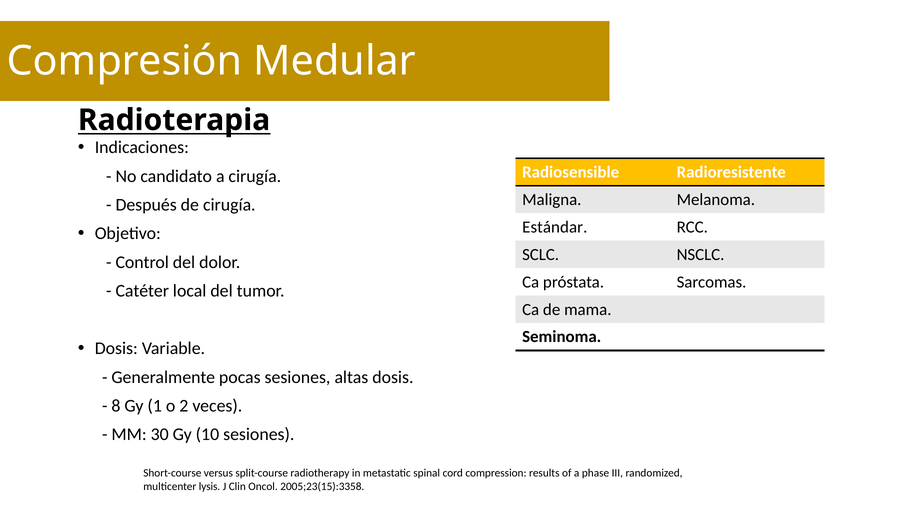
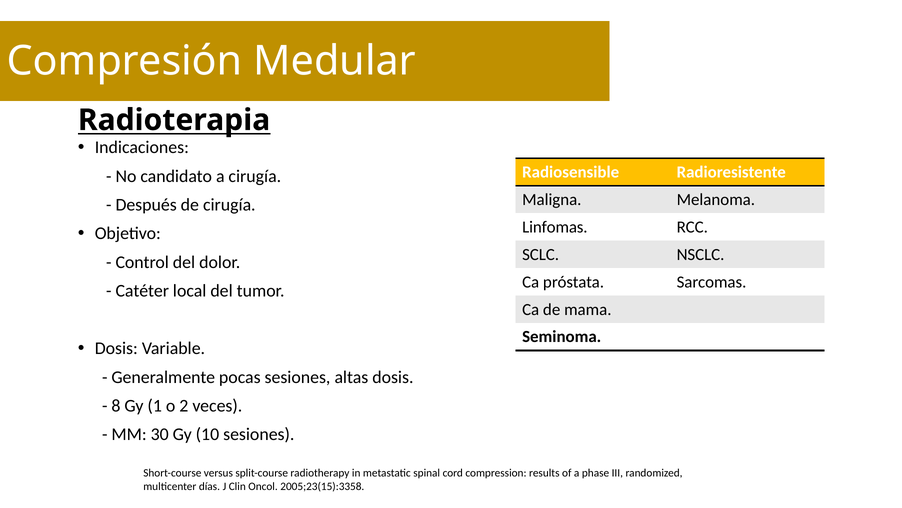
Estándar: Estándar -> Linfomas
lysis: lysis -> días
